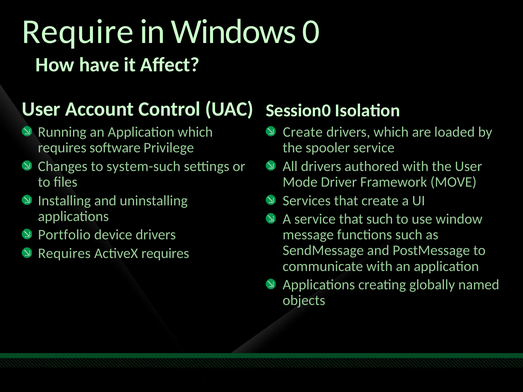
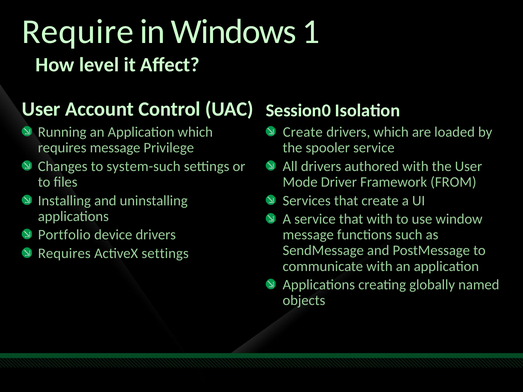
0: 0 -> 1
have: have -> level
requires software: software -> message
MOVE: MOVE -> FROM
that such: such -> with
ActiveX requires: requires -> settings
